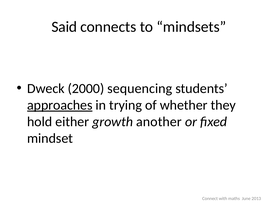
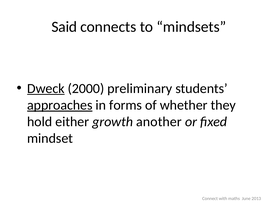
Dweck underline: none -> present
sequencing: sequencing -> preliminary
trying: trying -> forms
